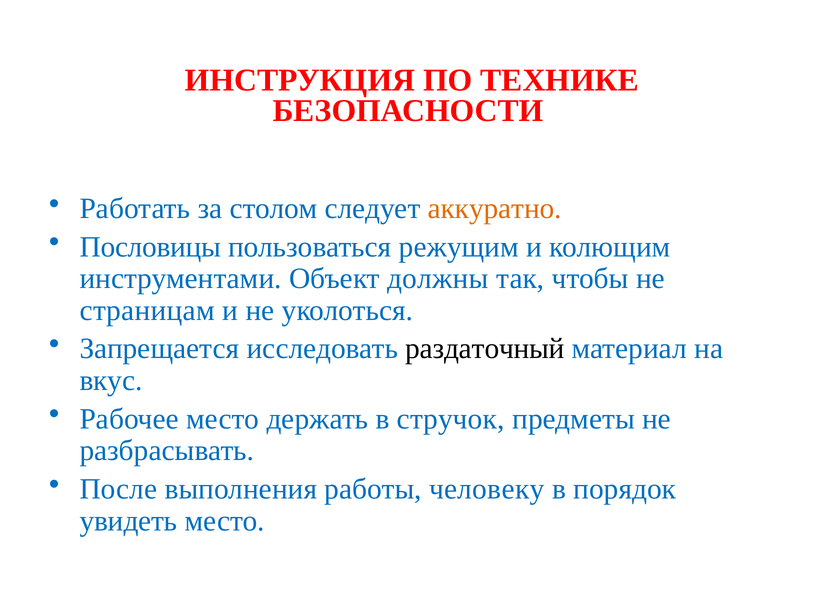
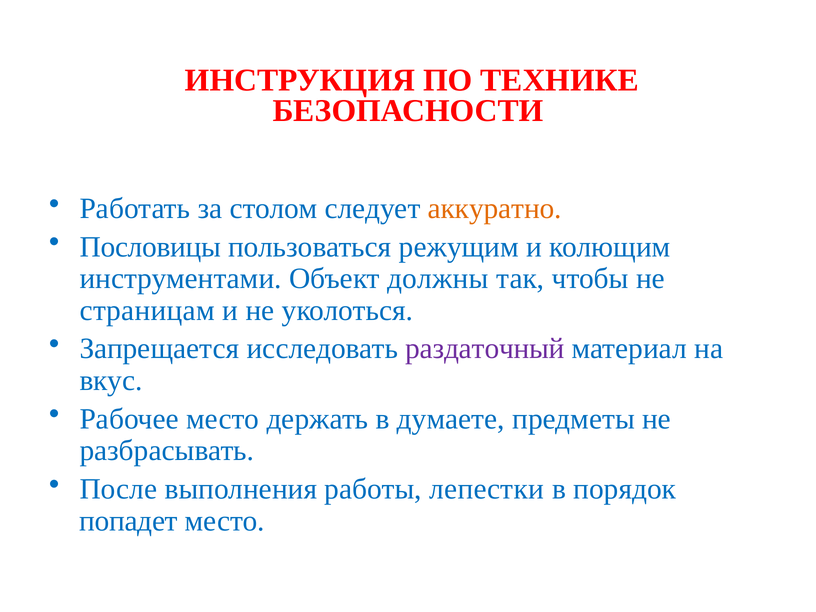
раздаточный colour: black -> purple
стручок: стручок -> думаете
человеку: человеку -> лепестки
увидеть: увидеть -> попадет
